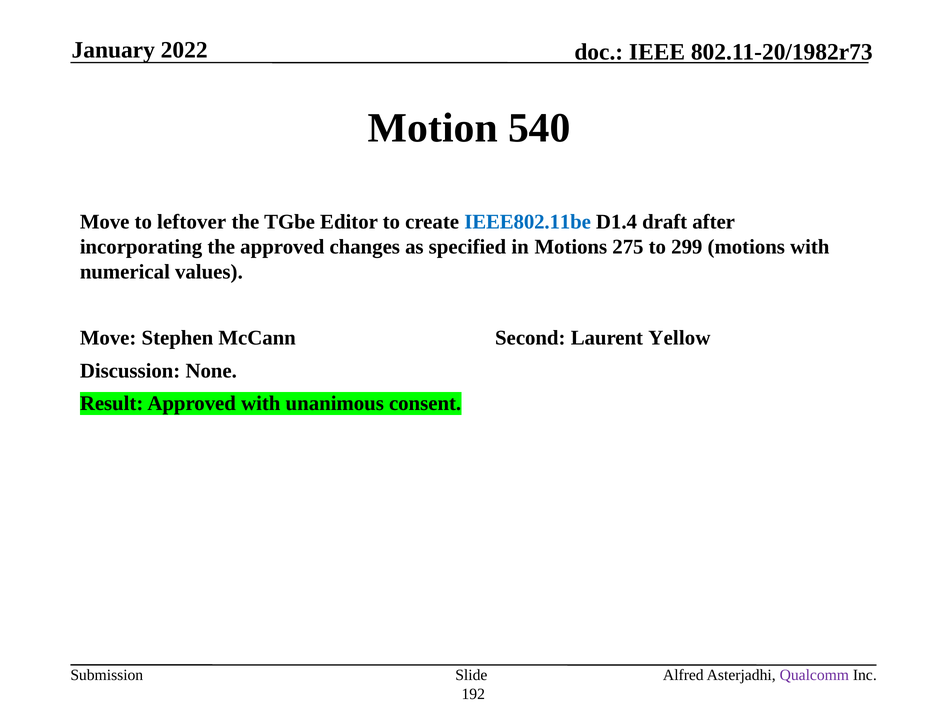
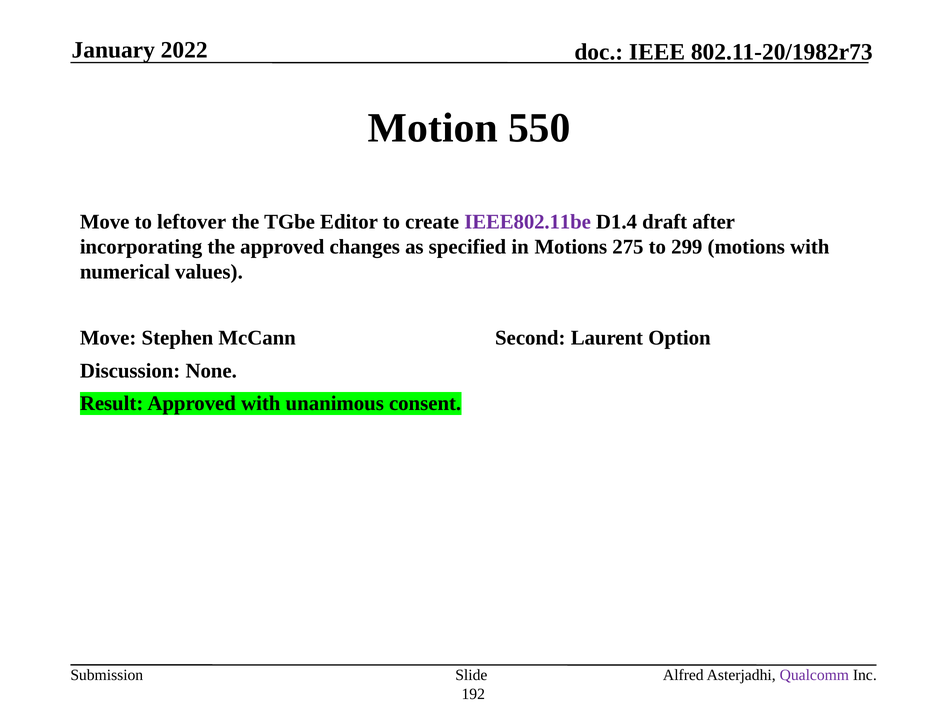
540: 540 -> 550
IEEE802.11be colour: blue -> purple
Yellow: Yellow -> Option
